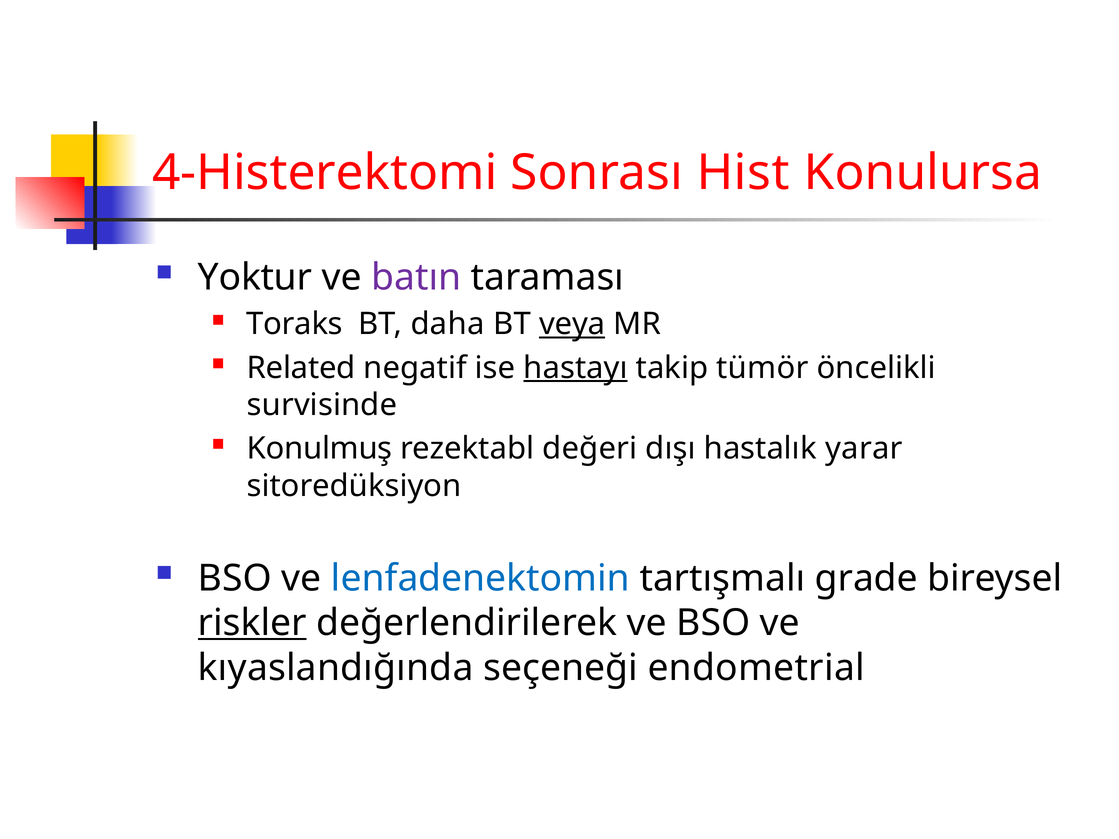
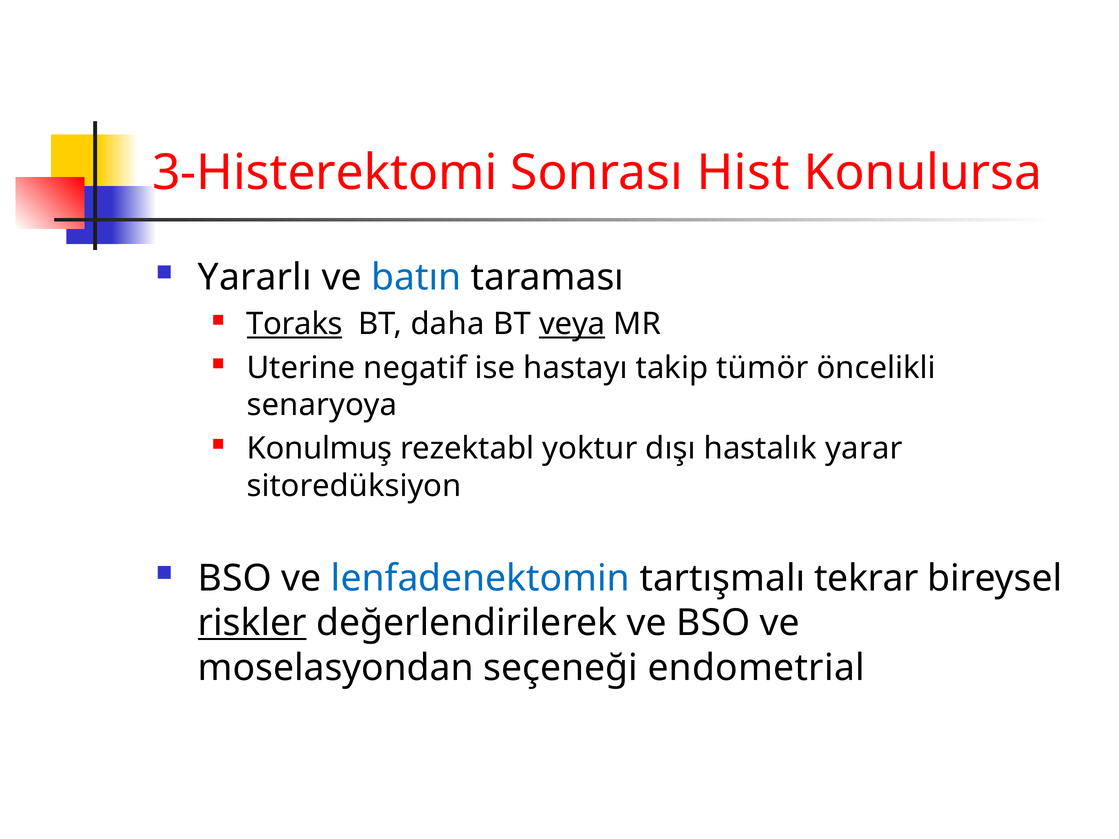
4-Histerektomi: 4-Histerektomi -> 3-Histerektomi
Yoktur: Yoktur -> Yararlı
batın colour: purple -> blue
Toraks underline: none -> present
Related: Related -> Uterine
hastayı underline: present -> none
survisinde: survisinde -> senaryoya
değeri: değeri -> yoktur
grade: grade -> tekrar
kıyaslandığında: kıyaslandığında -> moselasyondan
